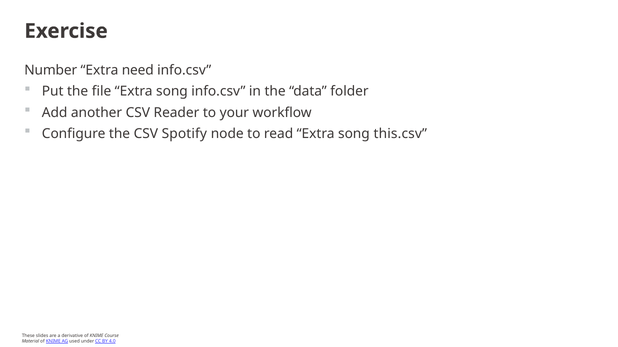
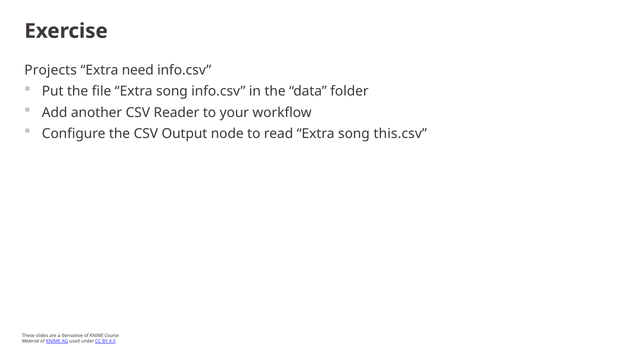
Number: Number -> Projects
Spotify: Spotify -> Output
